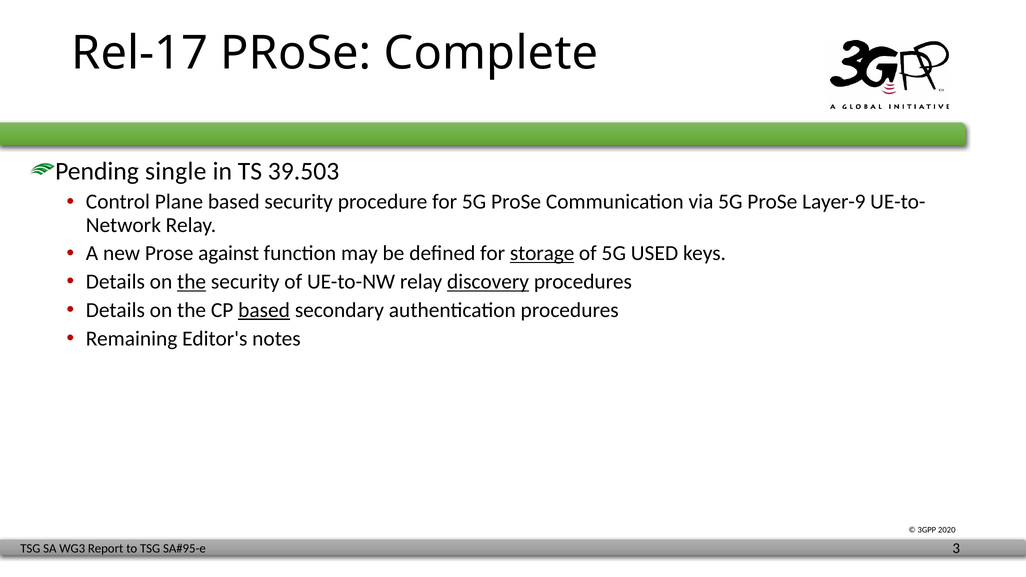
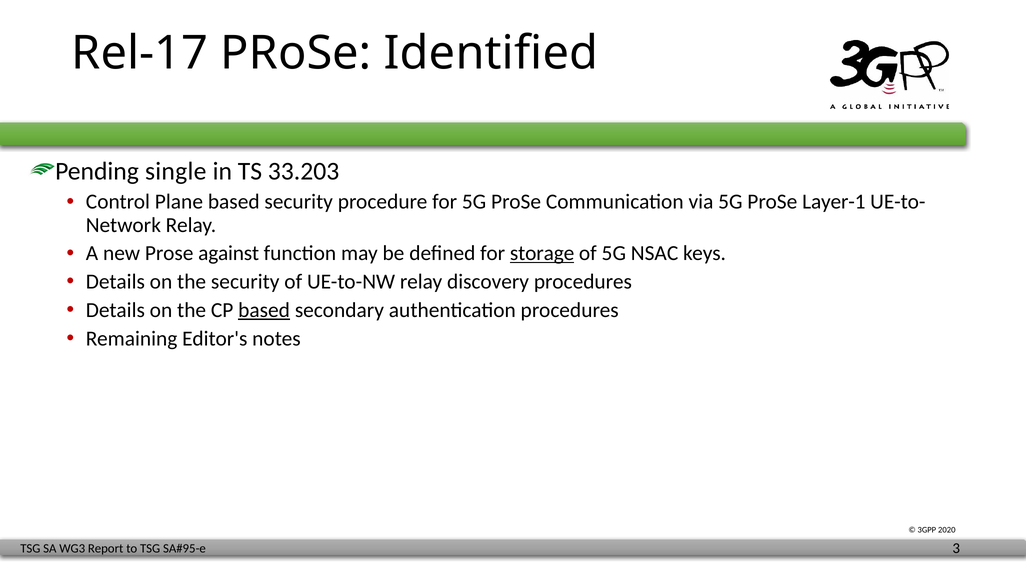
Complete: Complete -> Identified
39.503: 39.503 -> 33.203
Layer-9: Layer-9 -> Layer-1
USED: USED -> NSAC
the at (192, 282) underline: present -> none
discovery underline: present -> none
